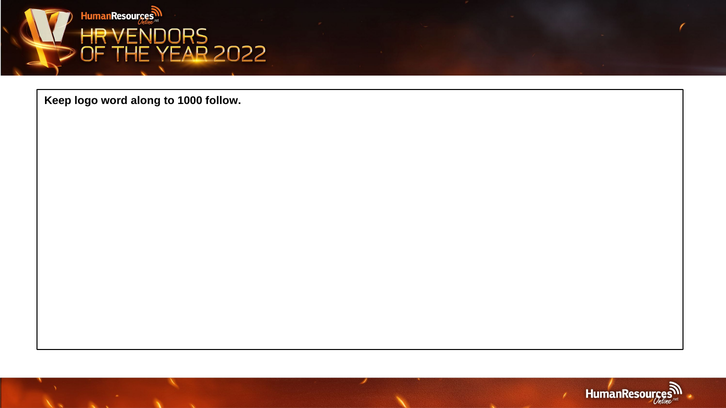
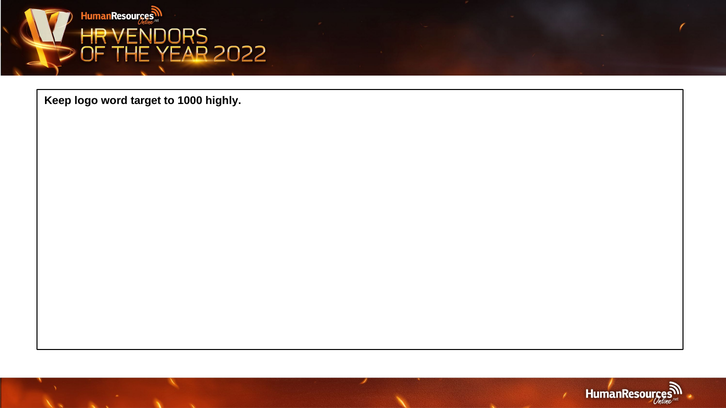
along: along -> target
follow: follow -> highly
